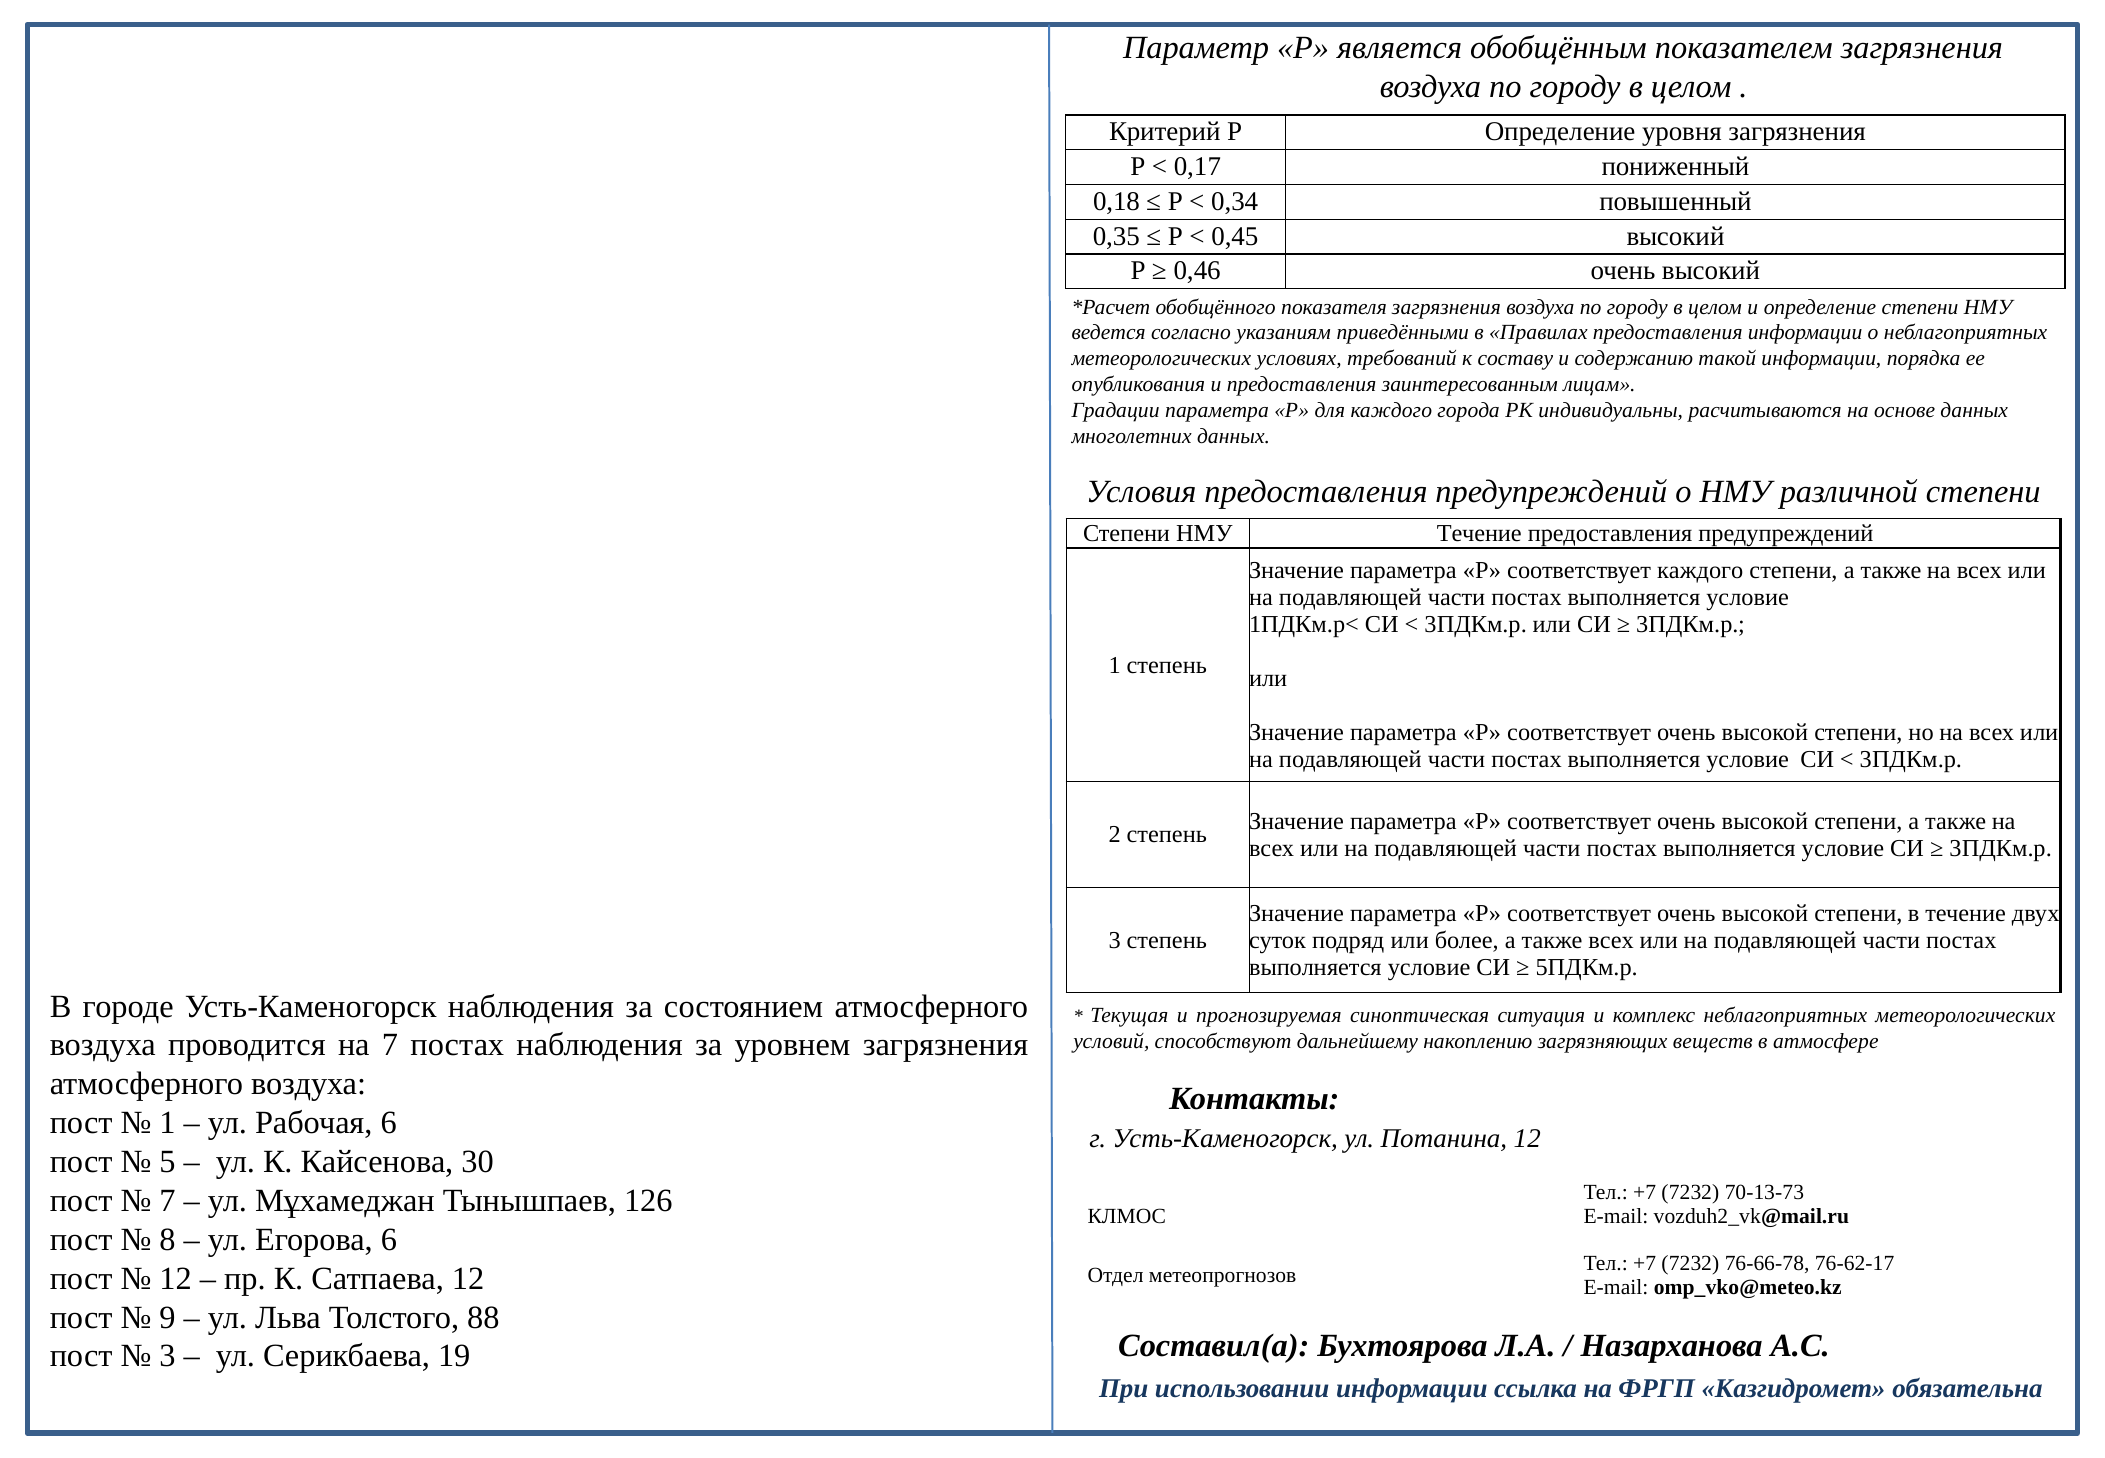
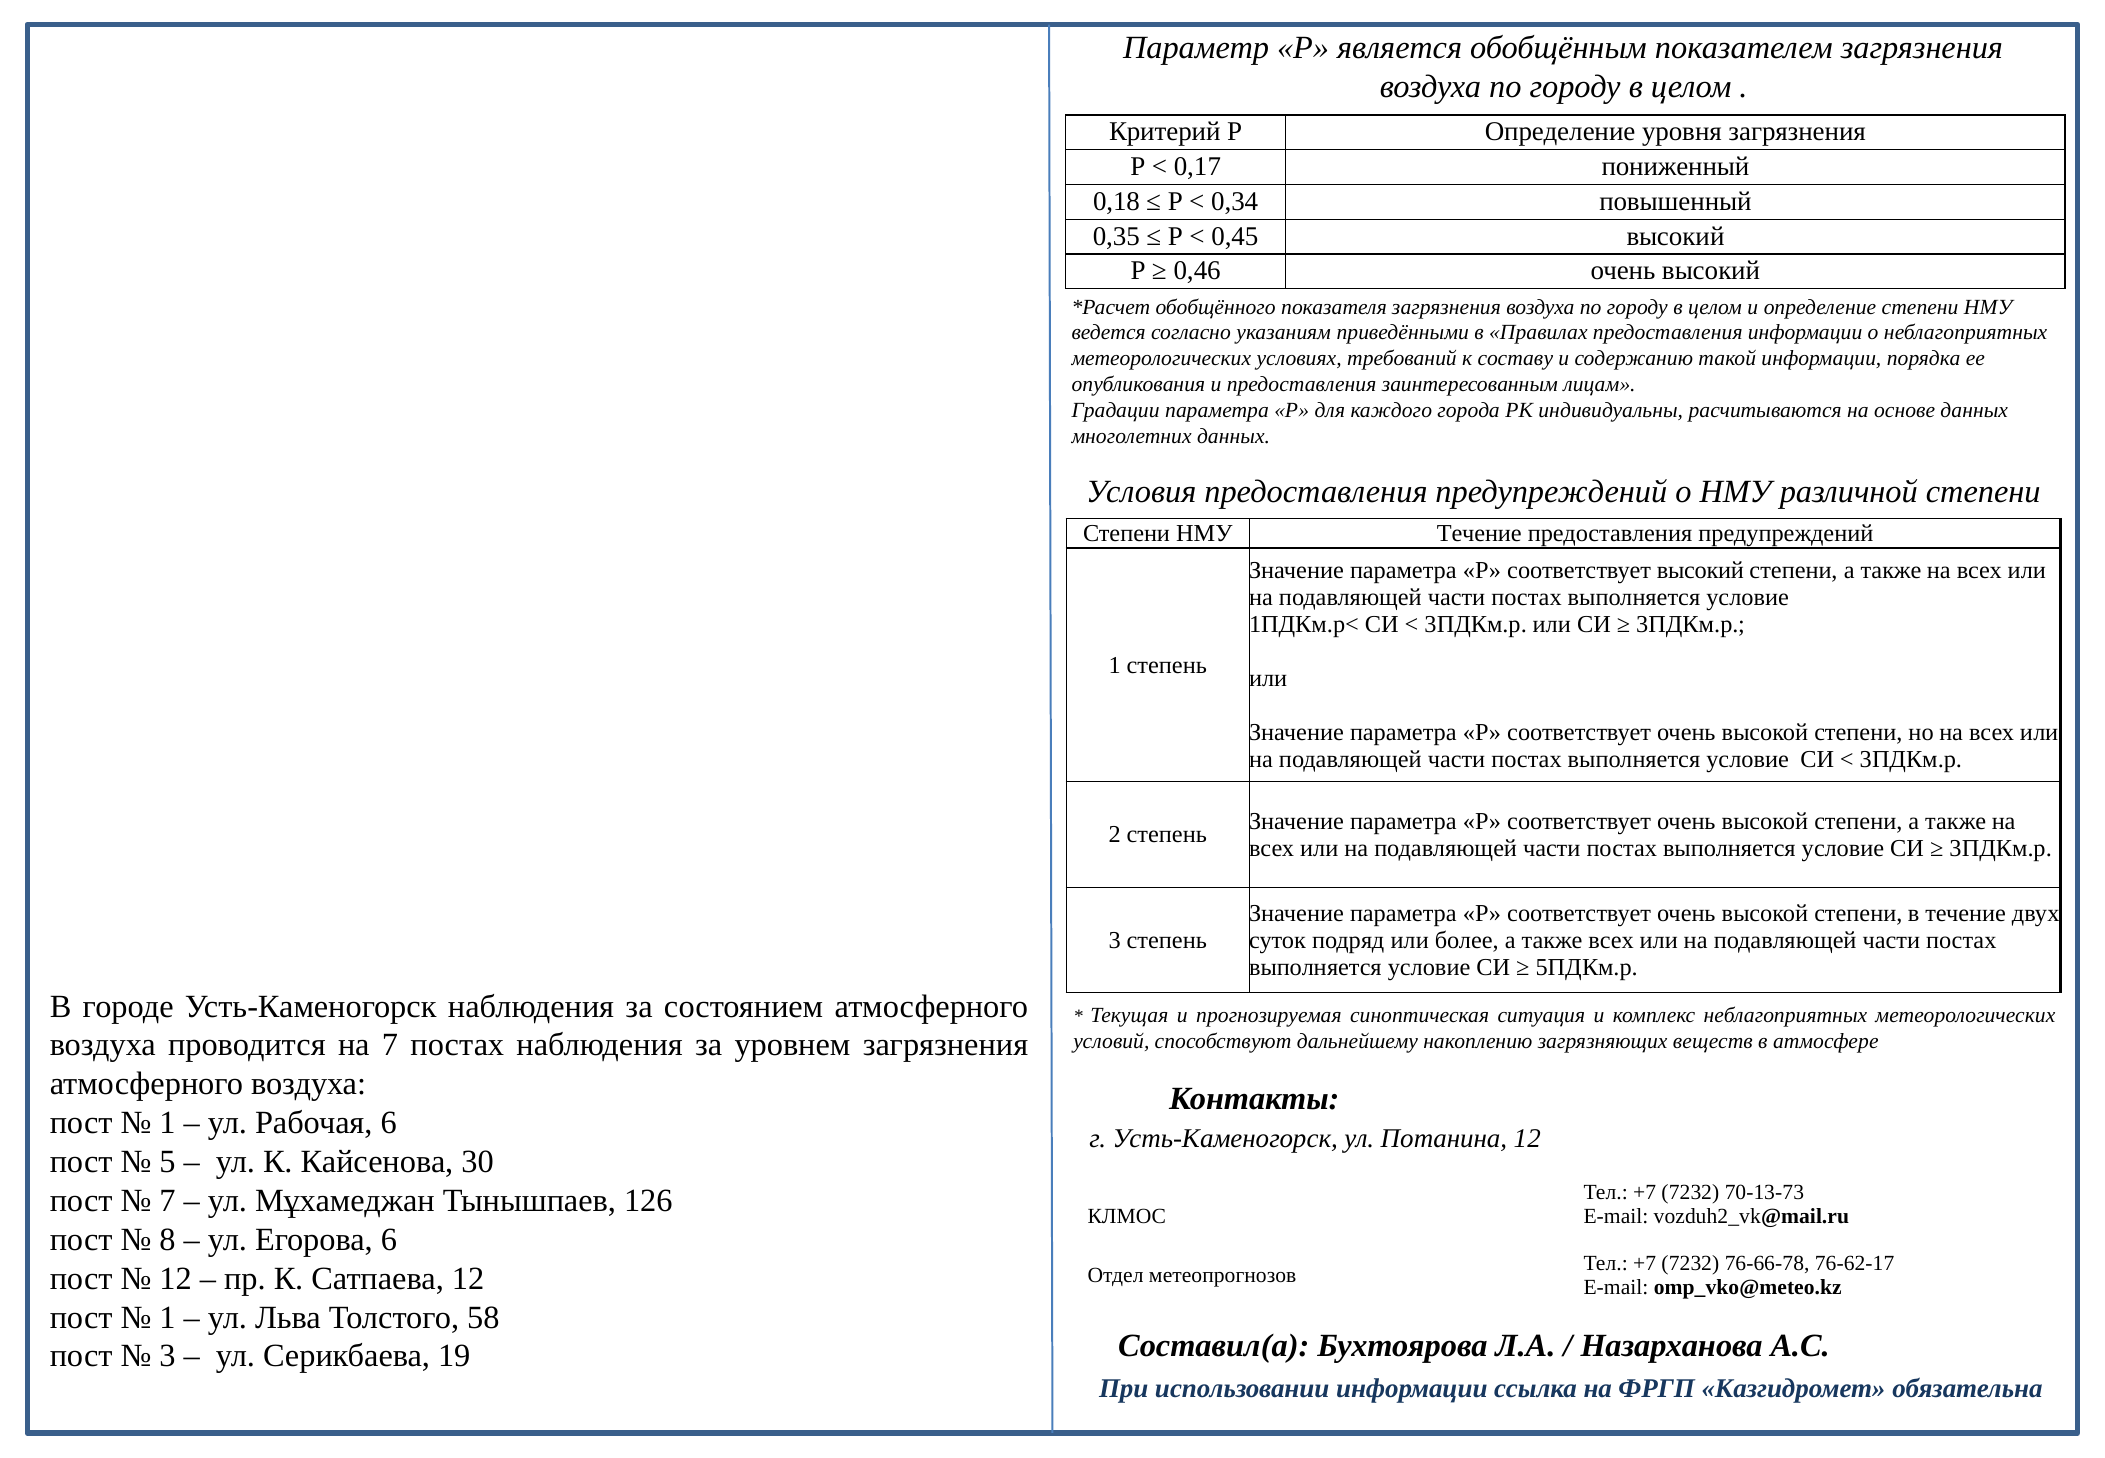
соответствует каждого: каждого -> высокий
9 at (167, 1317): 9 -> 1
88: 88 -> 58
